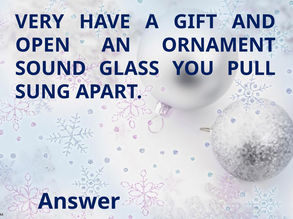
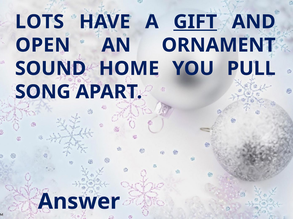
VERY: VERY -> LOTS
GIFT underline: none -> present
GLASS: GLASS -> HOME
SUNG: SUNG -> SONG
